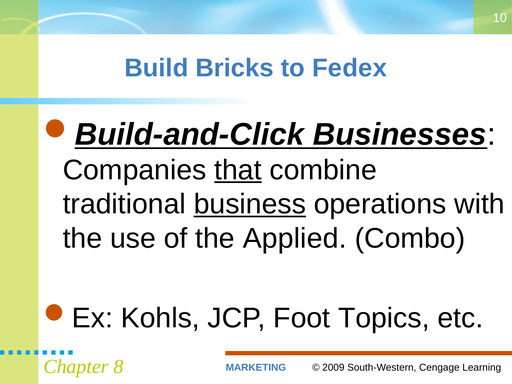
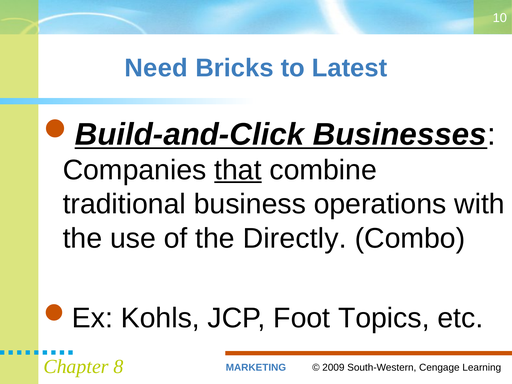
Build: Build -> Need
Fedex: Fedex -> Latest
business underline: present -> none
Applied: Applied -> Directly
